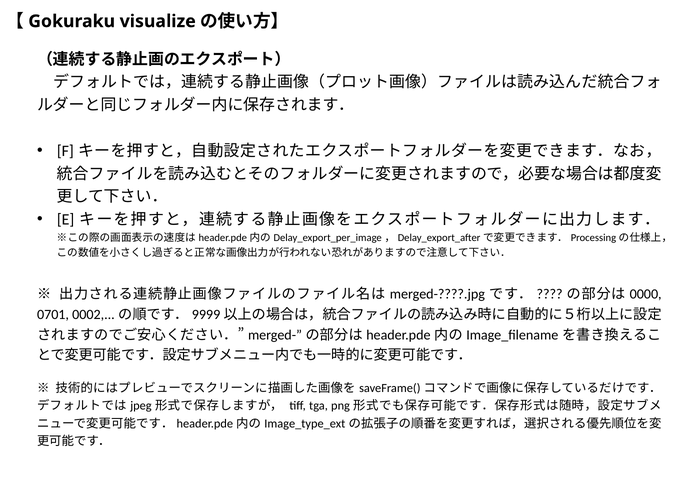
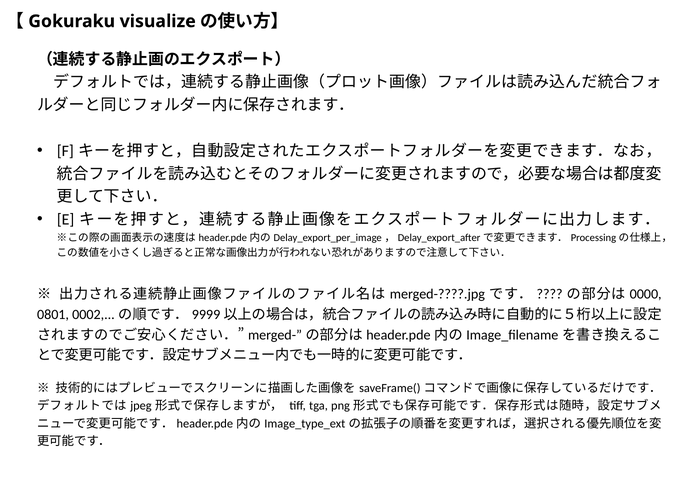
0701: 0701 -> 0801
